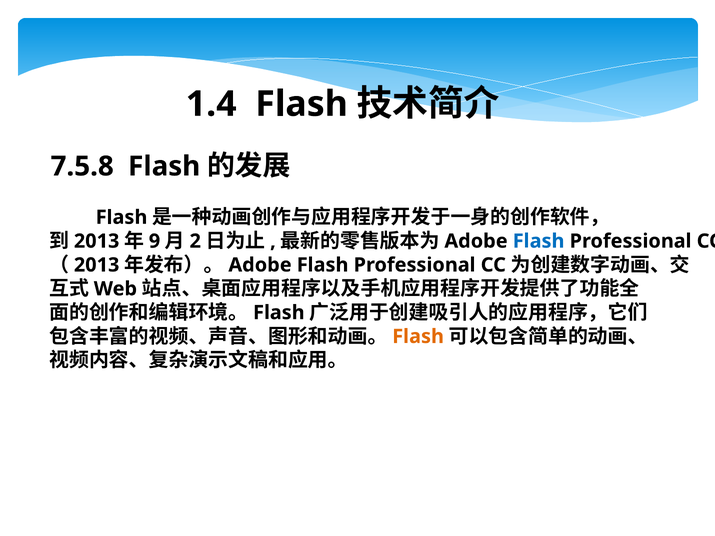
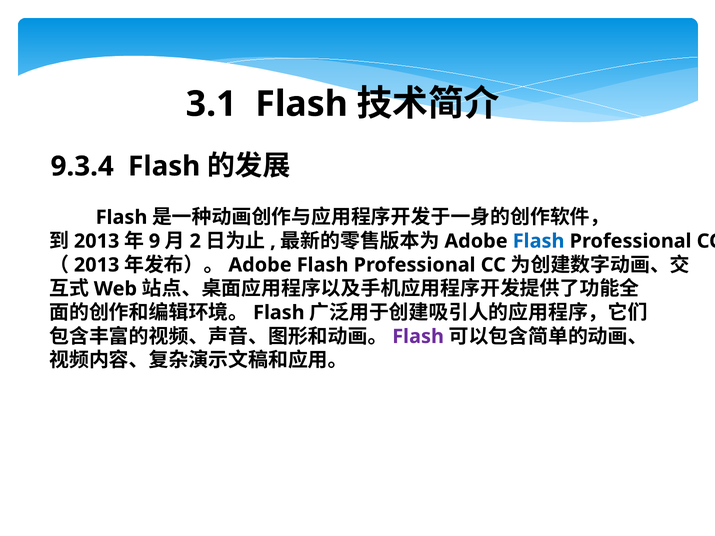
1.4: 1.4 -> 3.1
7.5.8: 7.5.8 -> 9.3.4
Flash at (418, 337) colour: orange -> purple
